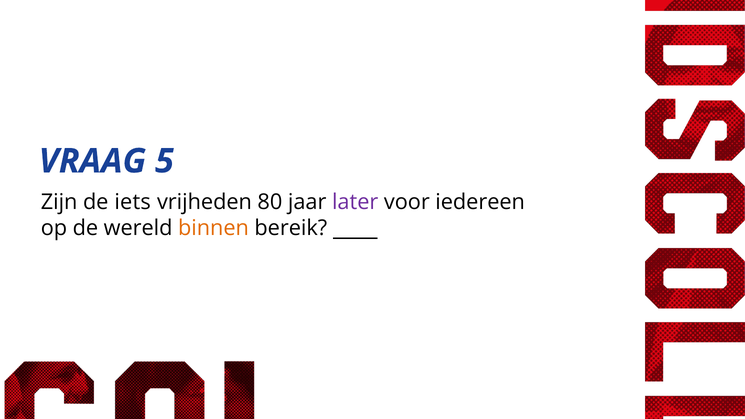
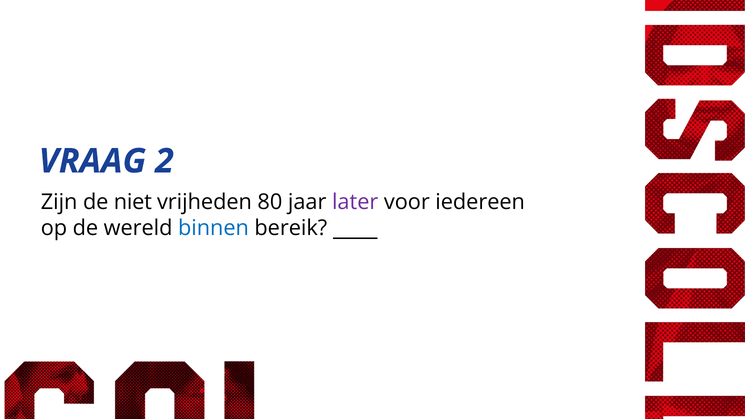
5: 5 -> 2
iets: iets -> niet
binnen colour: orange -> blue
